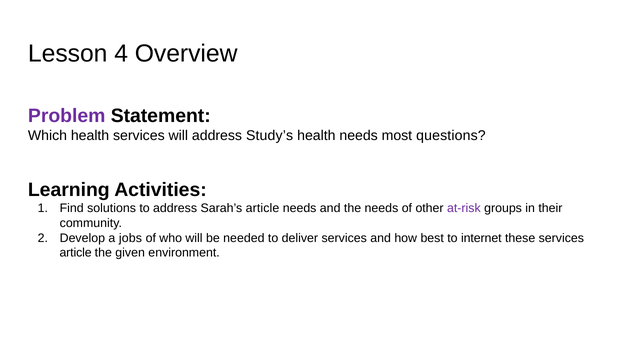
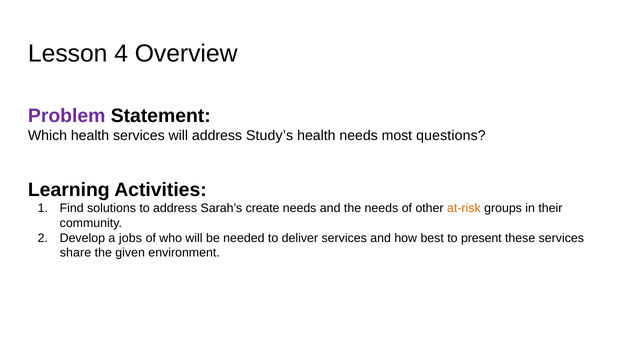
Sarah’s article: article -> create
at-risk colour: purple -> orange
internet: internet -> present
article at (76, 253): article -> share
